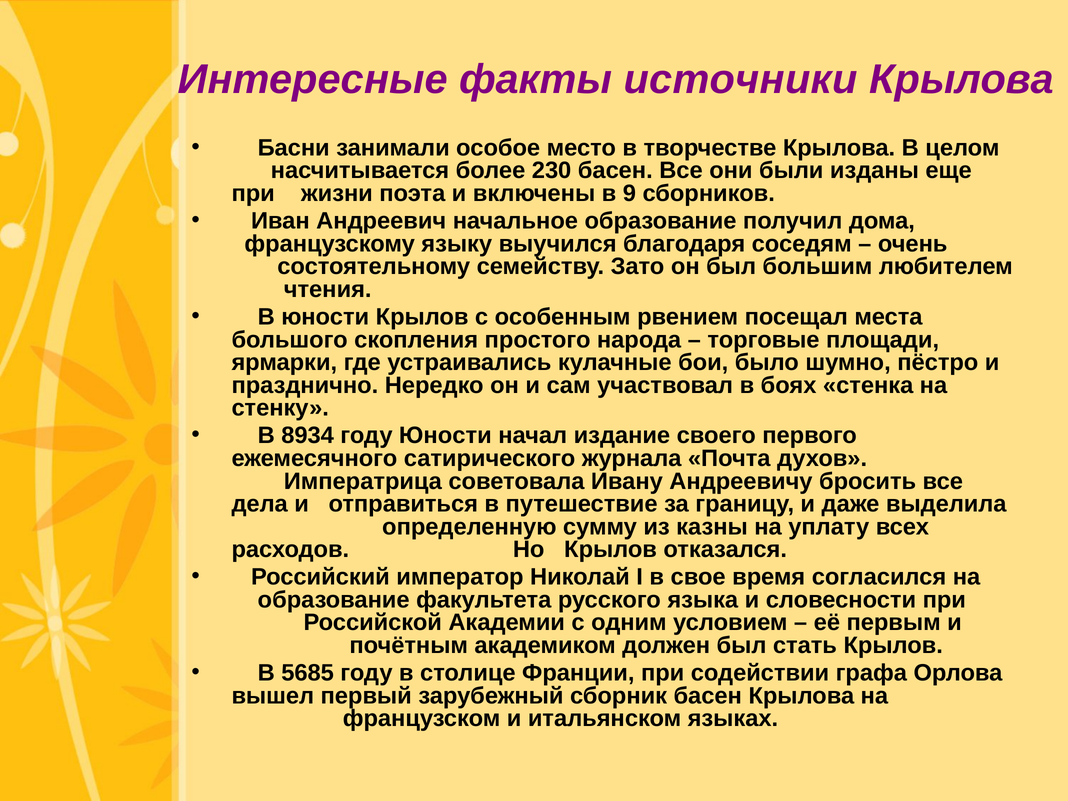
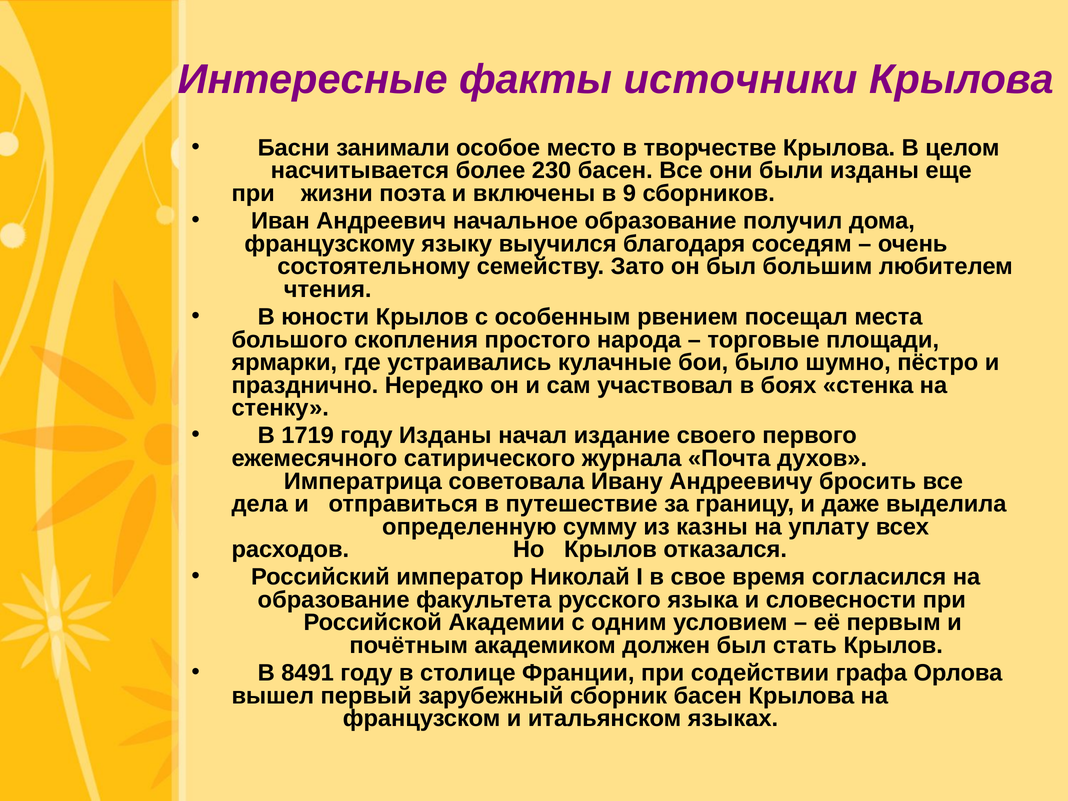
8934: 8934 -> 1719
году Юности: Юности -> Изданы
5685: 5685 -> 8491
